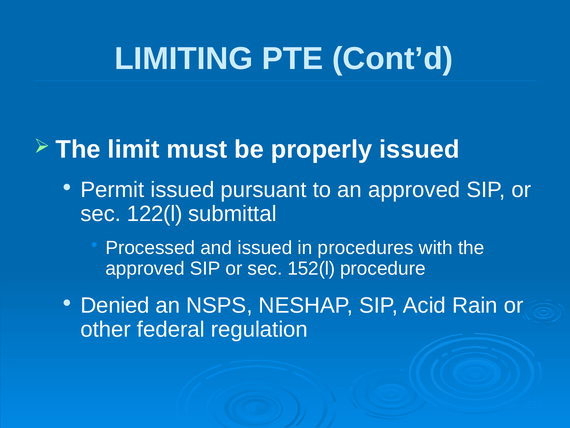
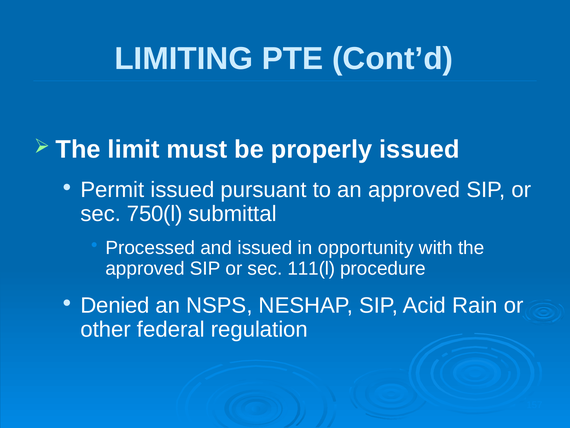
122(l: 122(l -> 750(l
procedures: procedures -> opportunity
152(l: 152(l -> 111(l
